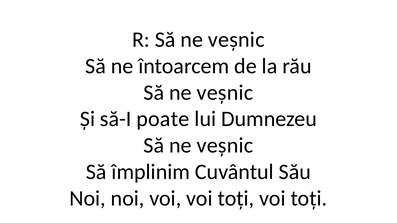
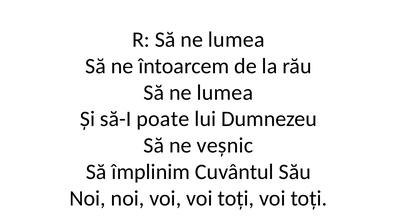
R Să ne veșnic: veșnic -> lumea
veșnic at (225, 93): veșnic -> lumea
